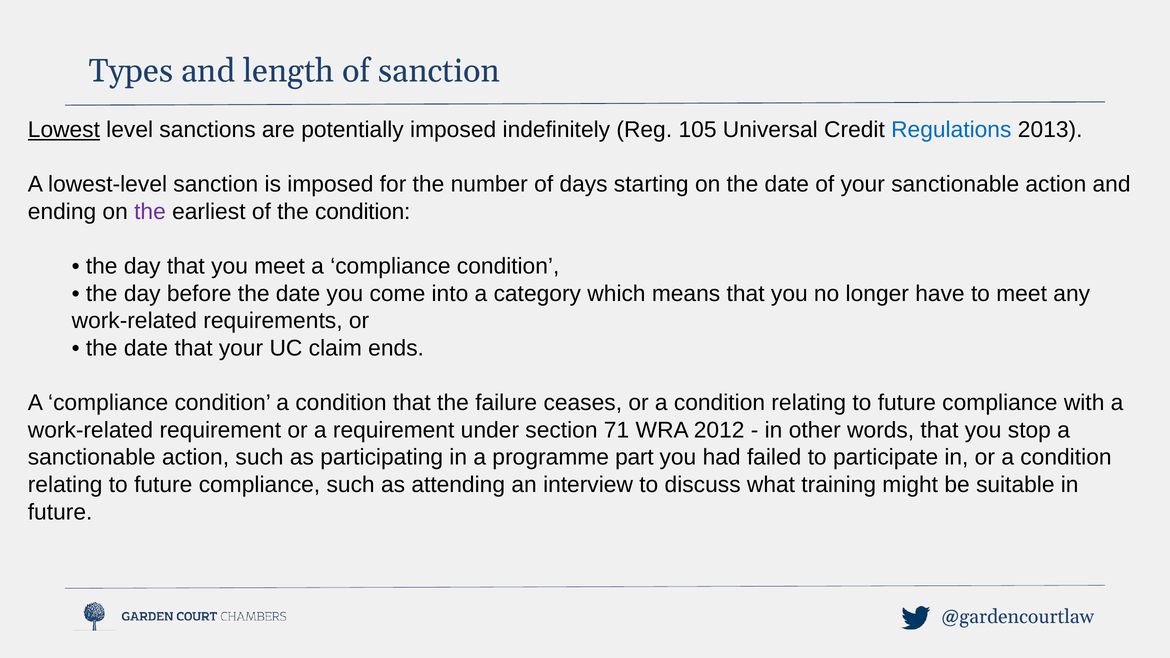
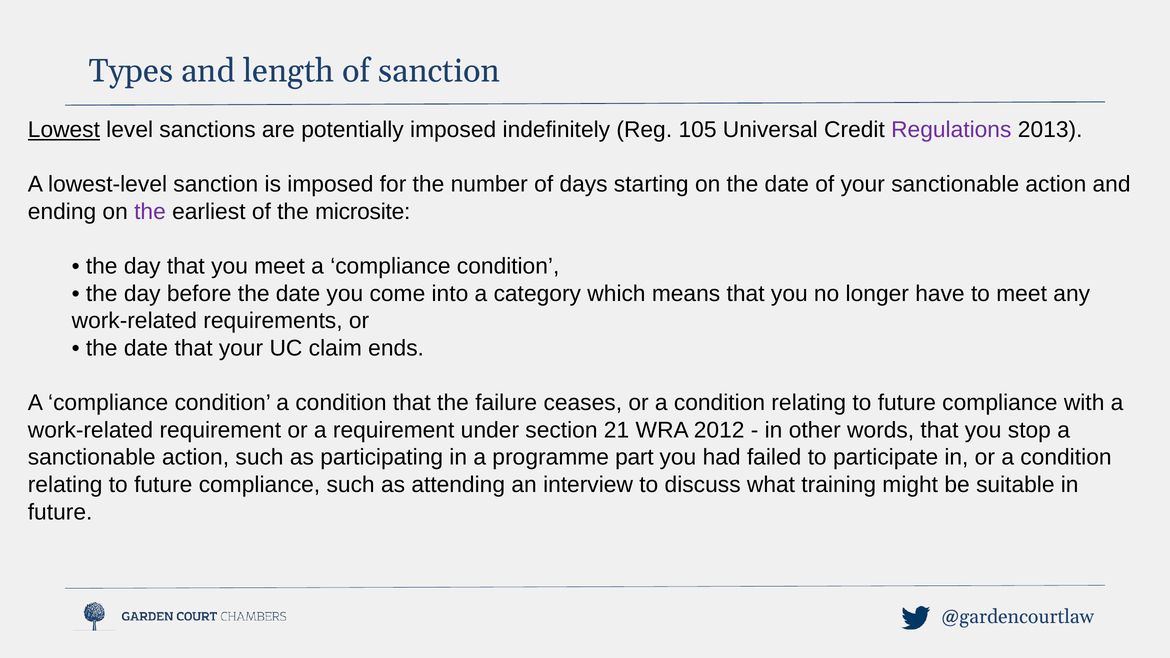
Regulations colour: blue -> purple
the condition: condition -> microsite
71: 71 -> 21
